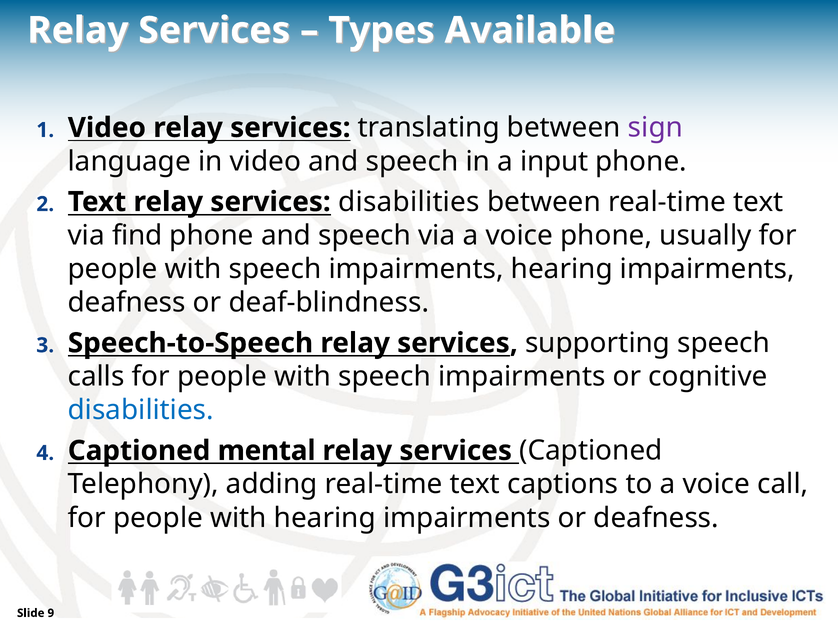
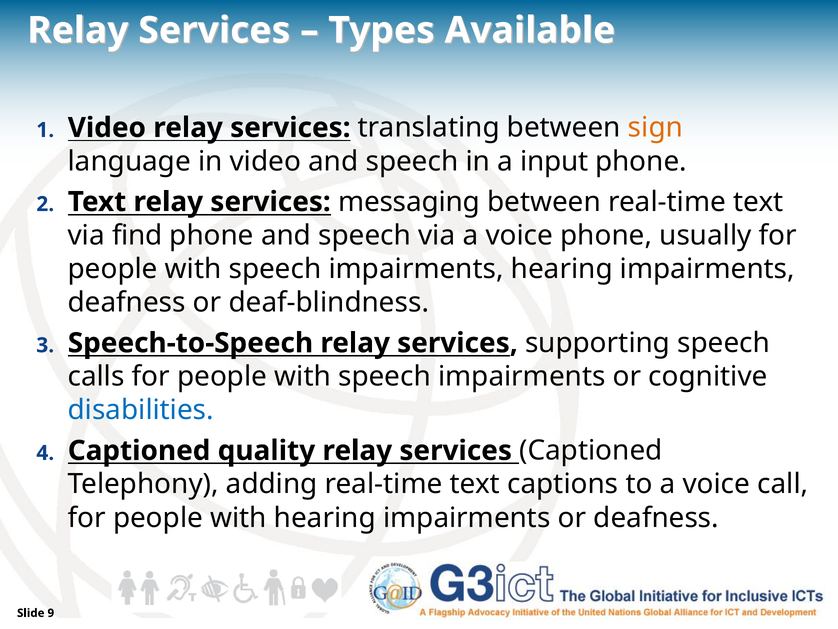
sign colour: purple -> orange
services disabilities: disabilities -> messaging
mental: mental -> quality
